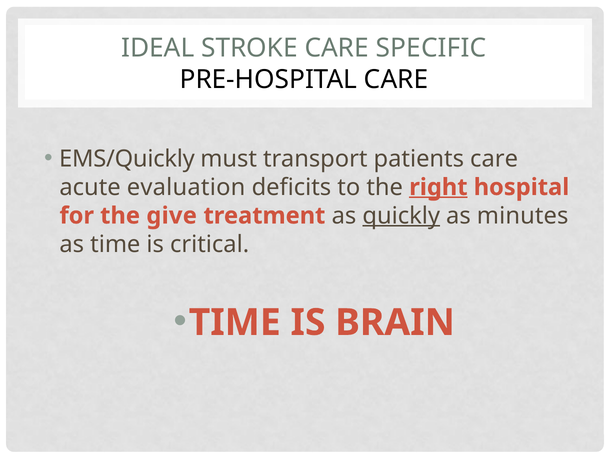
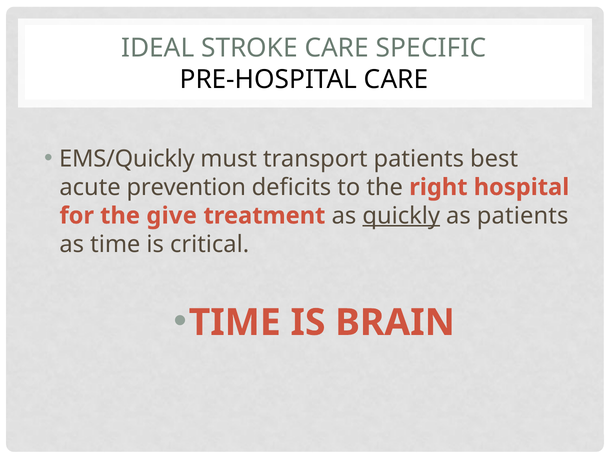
patients care: care -> best
evaluation: evaluation -> prevention
right underline: present -> none
as minutes: minutes -> patients
